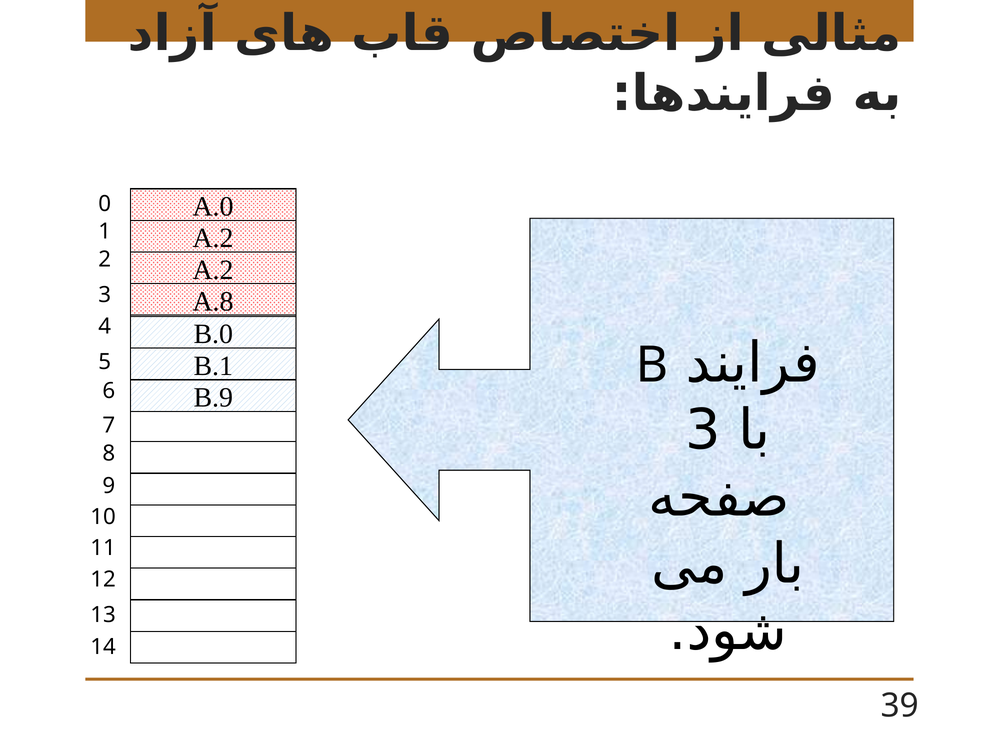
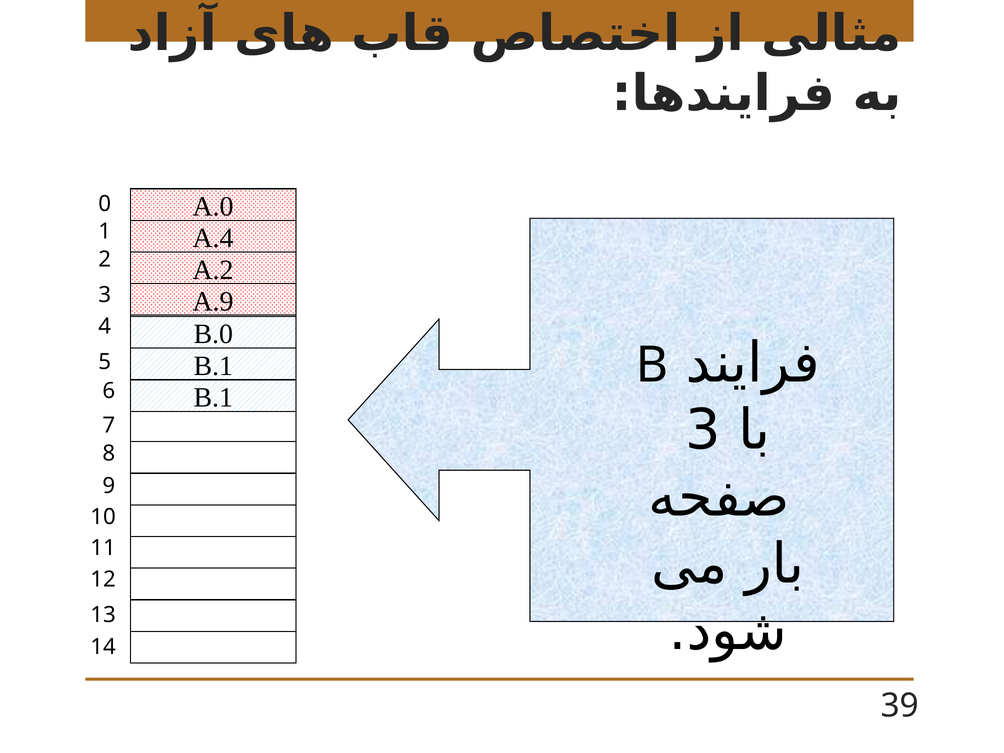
A.2 at (213, 238): A.2 -> A.4
A.8: A.8 -> A.9
B.9 at (213, 398): B.9 -> B.1
